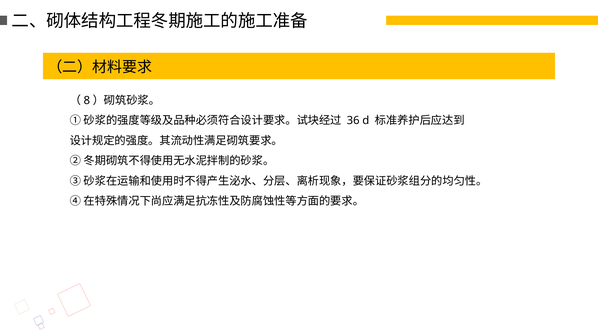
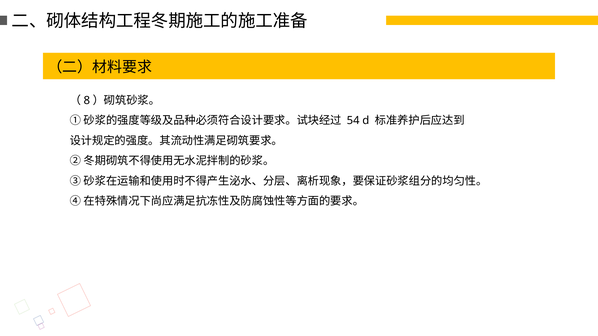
36: 36 -> 54
